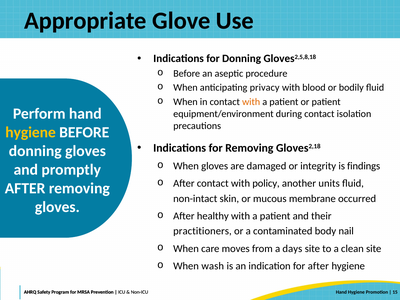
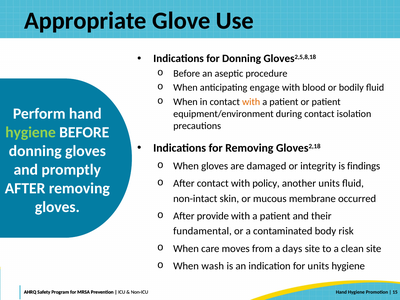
privacy: privacy -> engage
hygiene at (31, 132) colour: yellow -> light green
healthy: healthy -> provide
practitioners: practitioners -> fundamental
nail: nail -> risk
for after: after -> units
